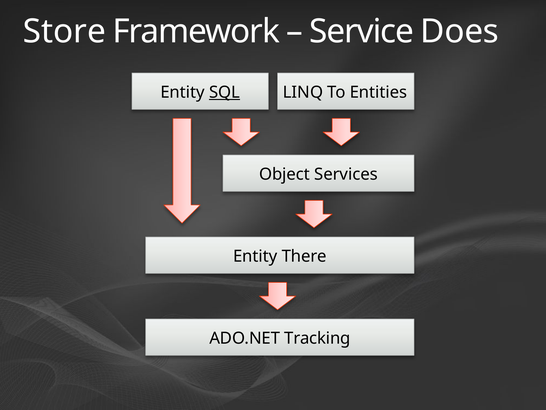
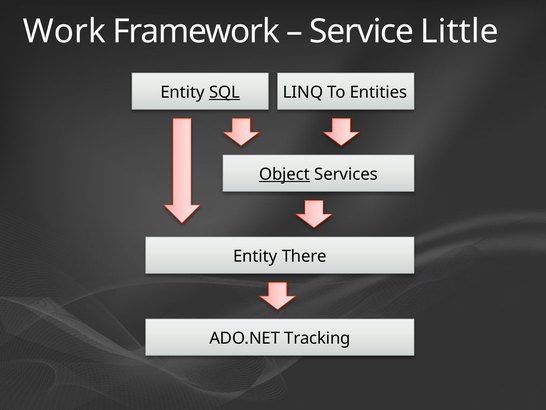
Store: Store -> Work
Does: Does -> Little
Object underline: none -> present
